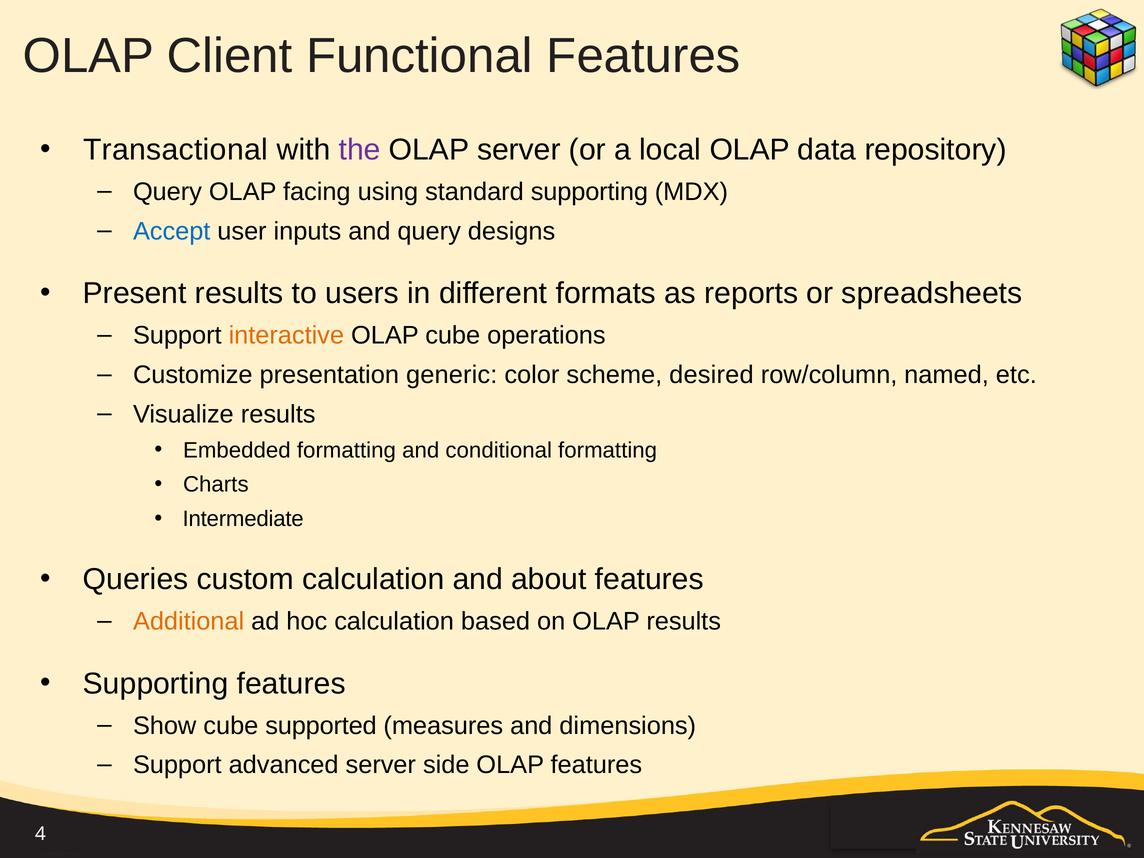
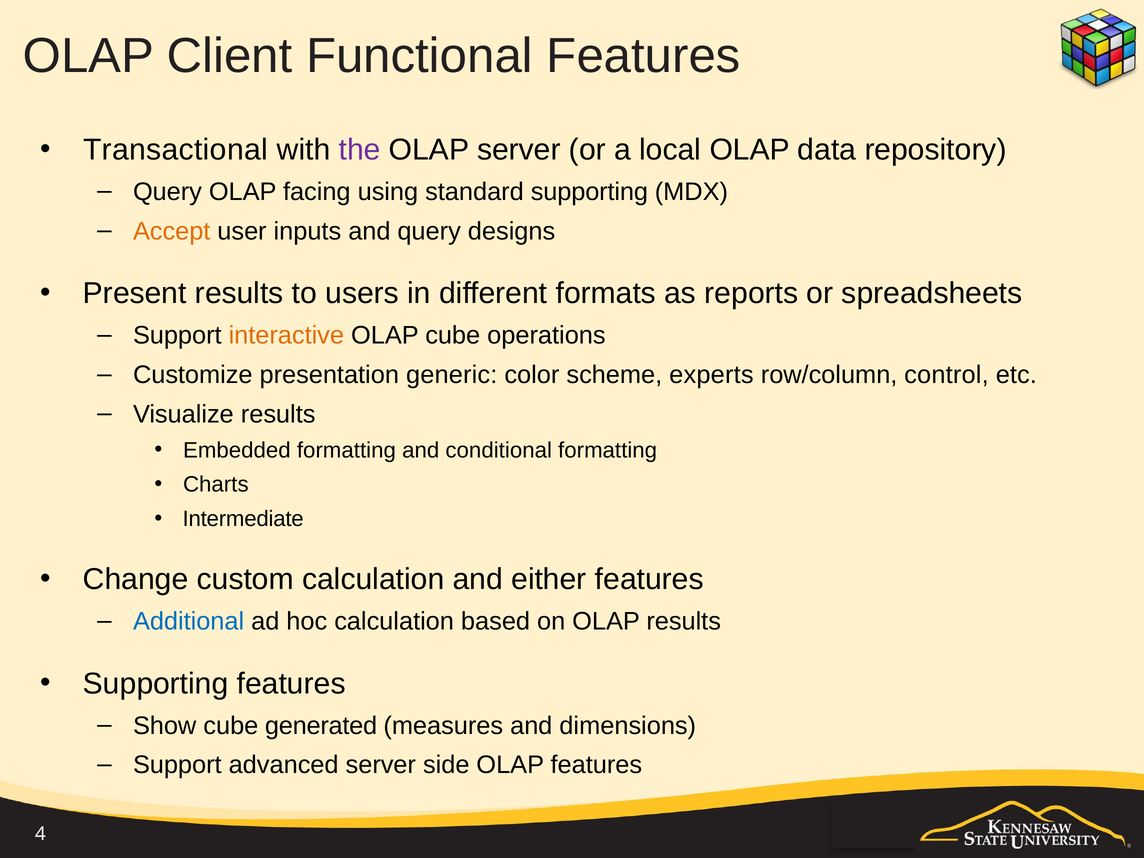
Accept colour: blue -> orange
desired: desired -> experts
named: named -> control
Queries: Queries -> Change
about: about -> either
Additional colour: orange -> blue
supported: supported -> generated
